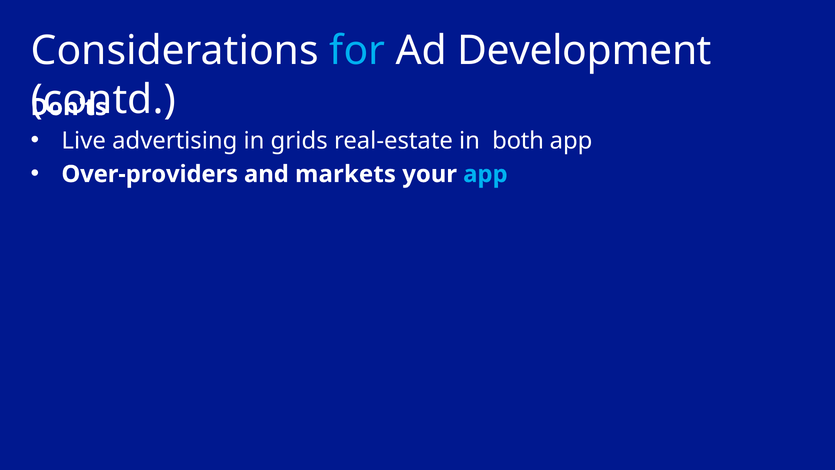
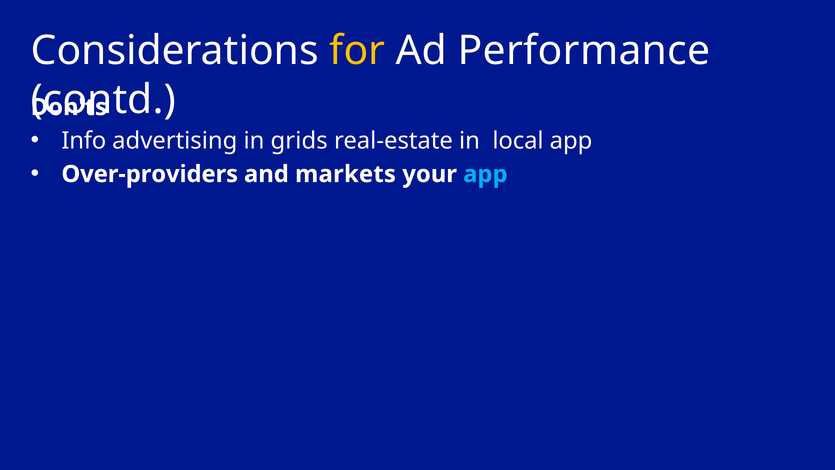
for colour: light blue -> yellow
Development: Development -> Performance
Live: Live -> Info
both: both -> local
